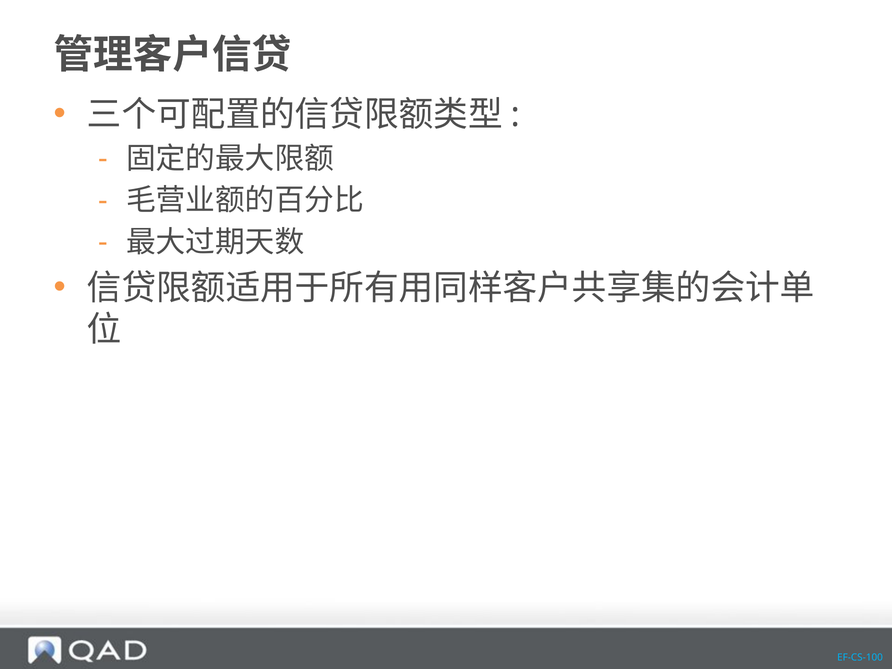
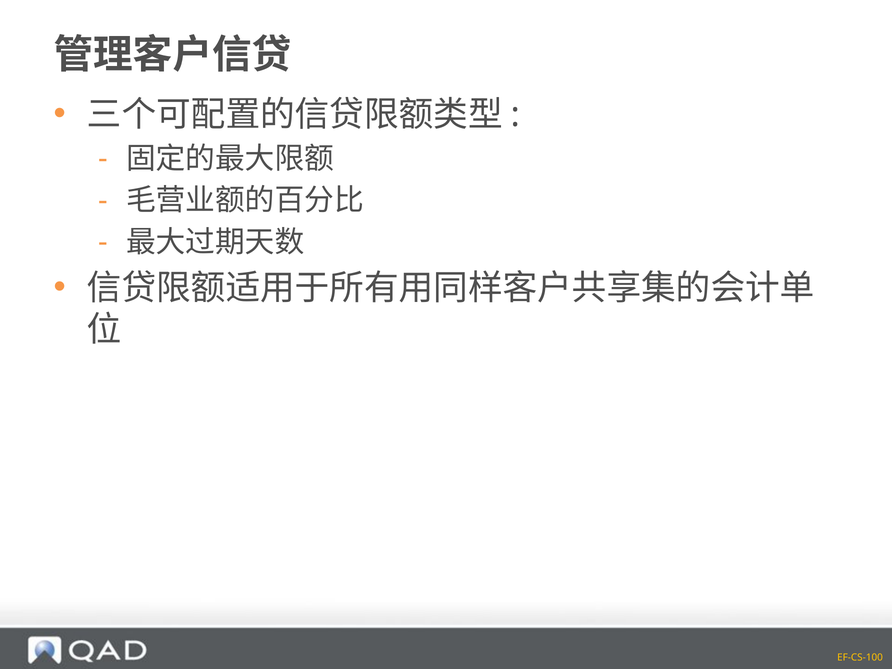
EF-CS-100 colour: light blue -> yellow
